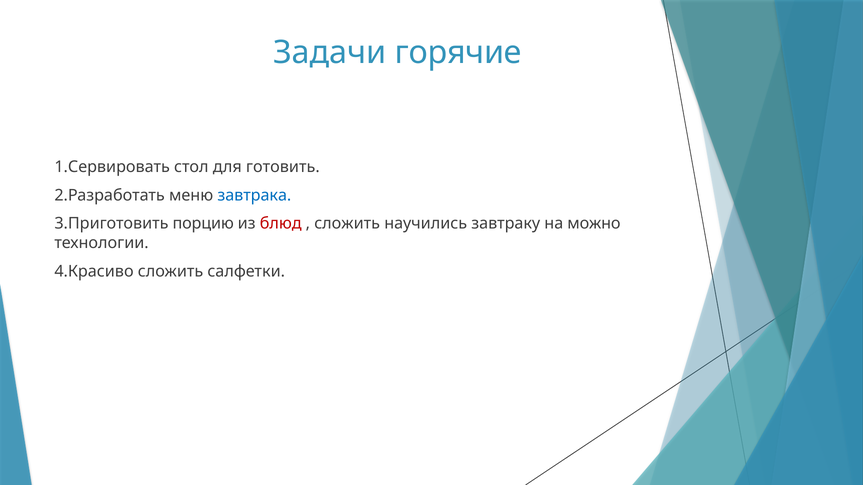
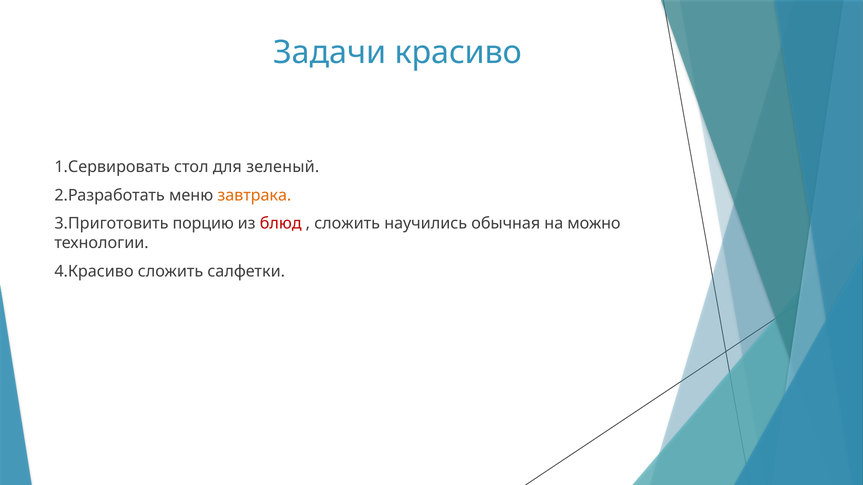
горячие: горячие -> красиво
готовить: готовить -> зеленый
завтрака colour: blue -> orange
завтраку: завтраку -> обычная
